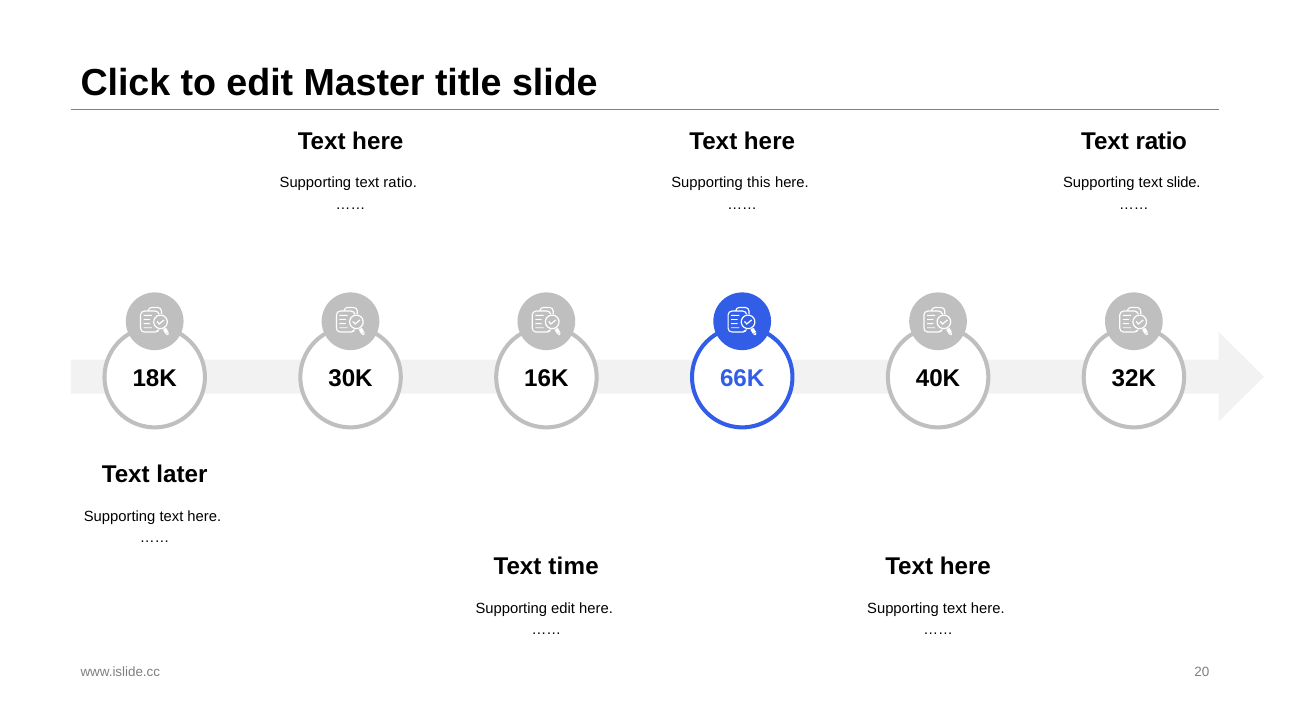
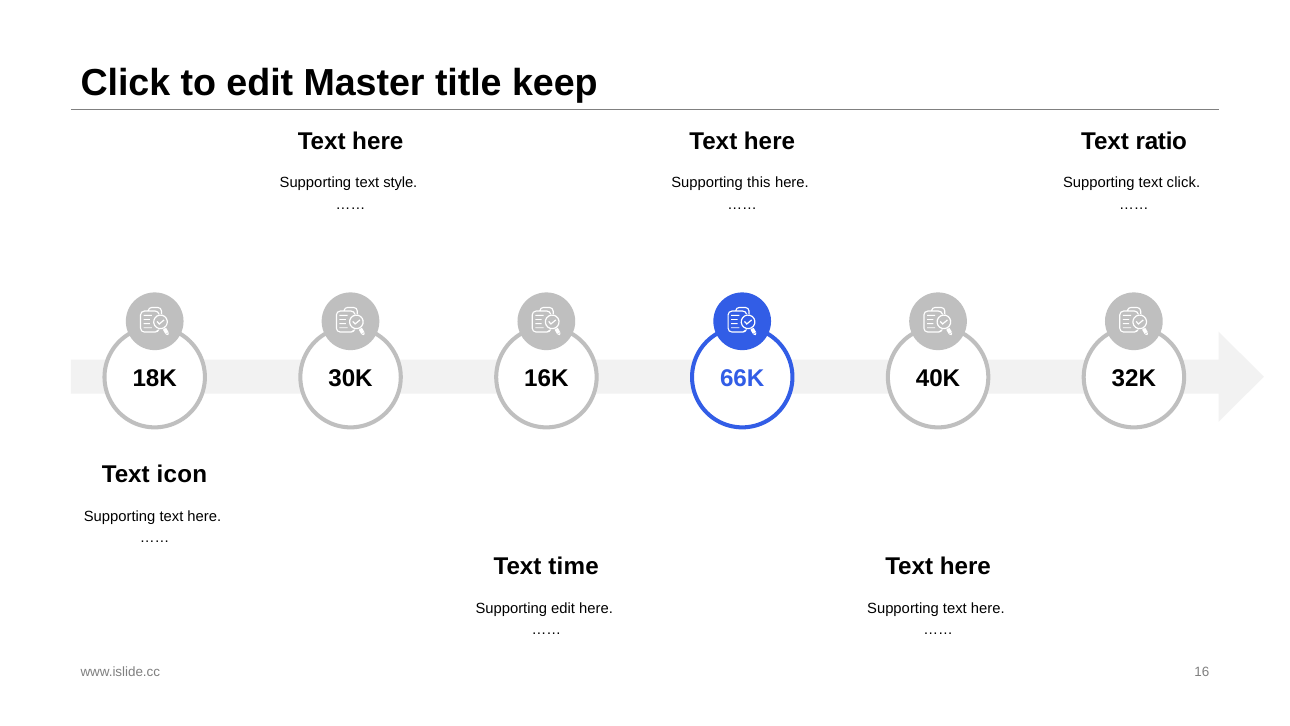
title slide: slide -> keep
Supporting text ratio: ratio -> style
text slide: slide -> click
later: later -> icon
20: 20 -> 16
